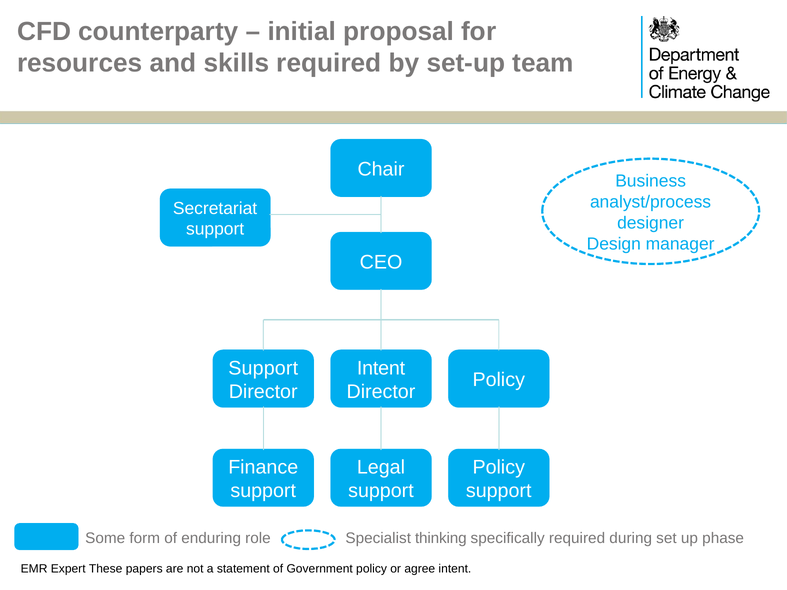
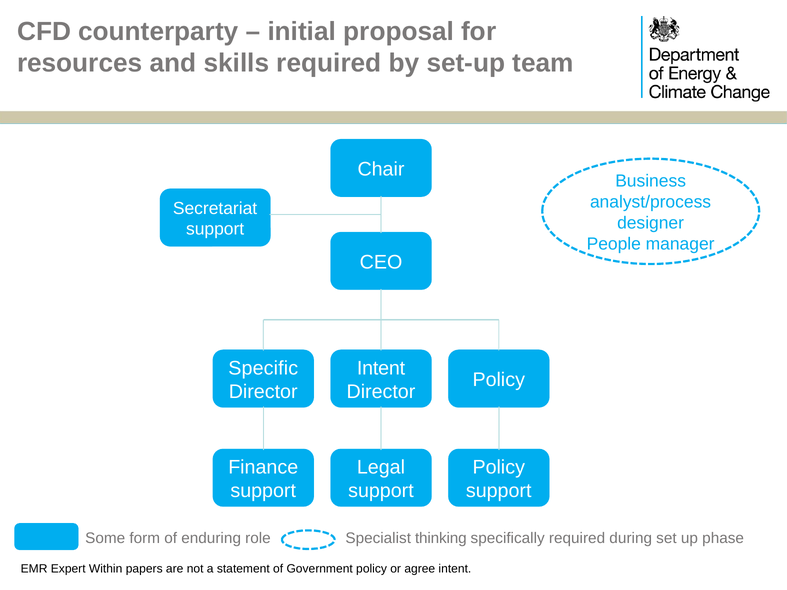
Design: Design -> People
Support at (263, 368): Support -> Specific
These: These -> Within
